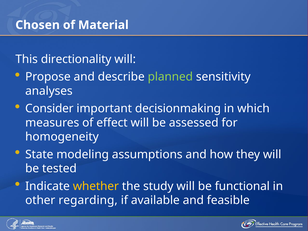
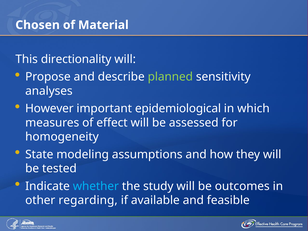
Consider: Consider -> However
decisionmaking: decisionmaking -> epidemiological
whether colour: yellow -> light blue
functional: functional -> outcomes
